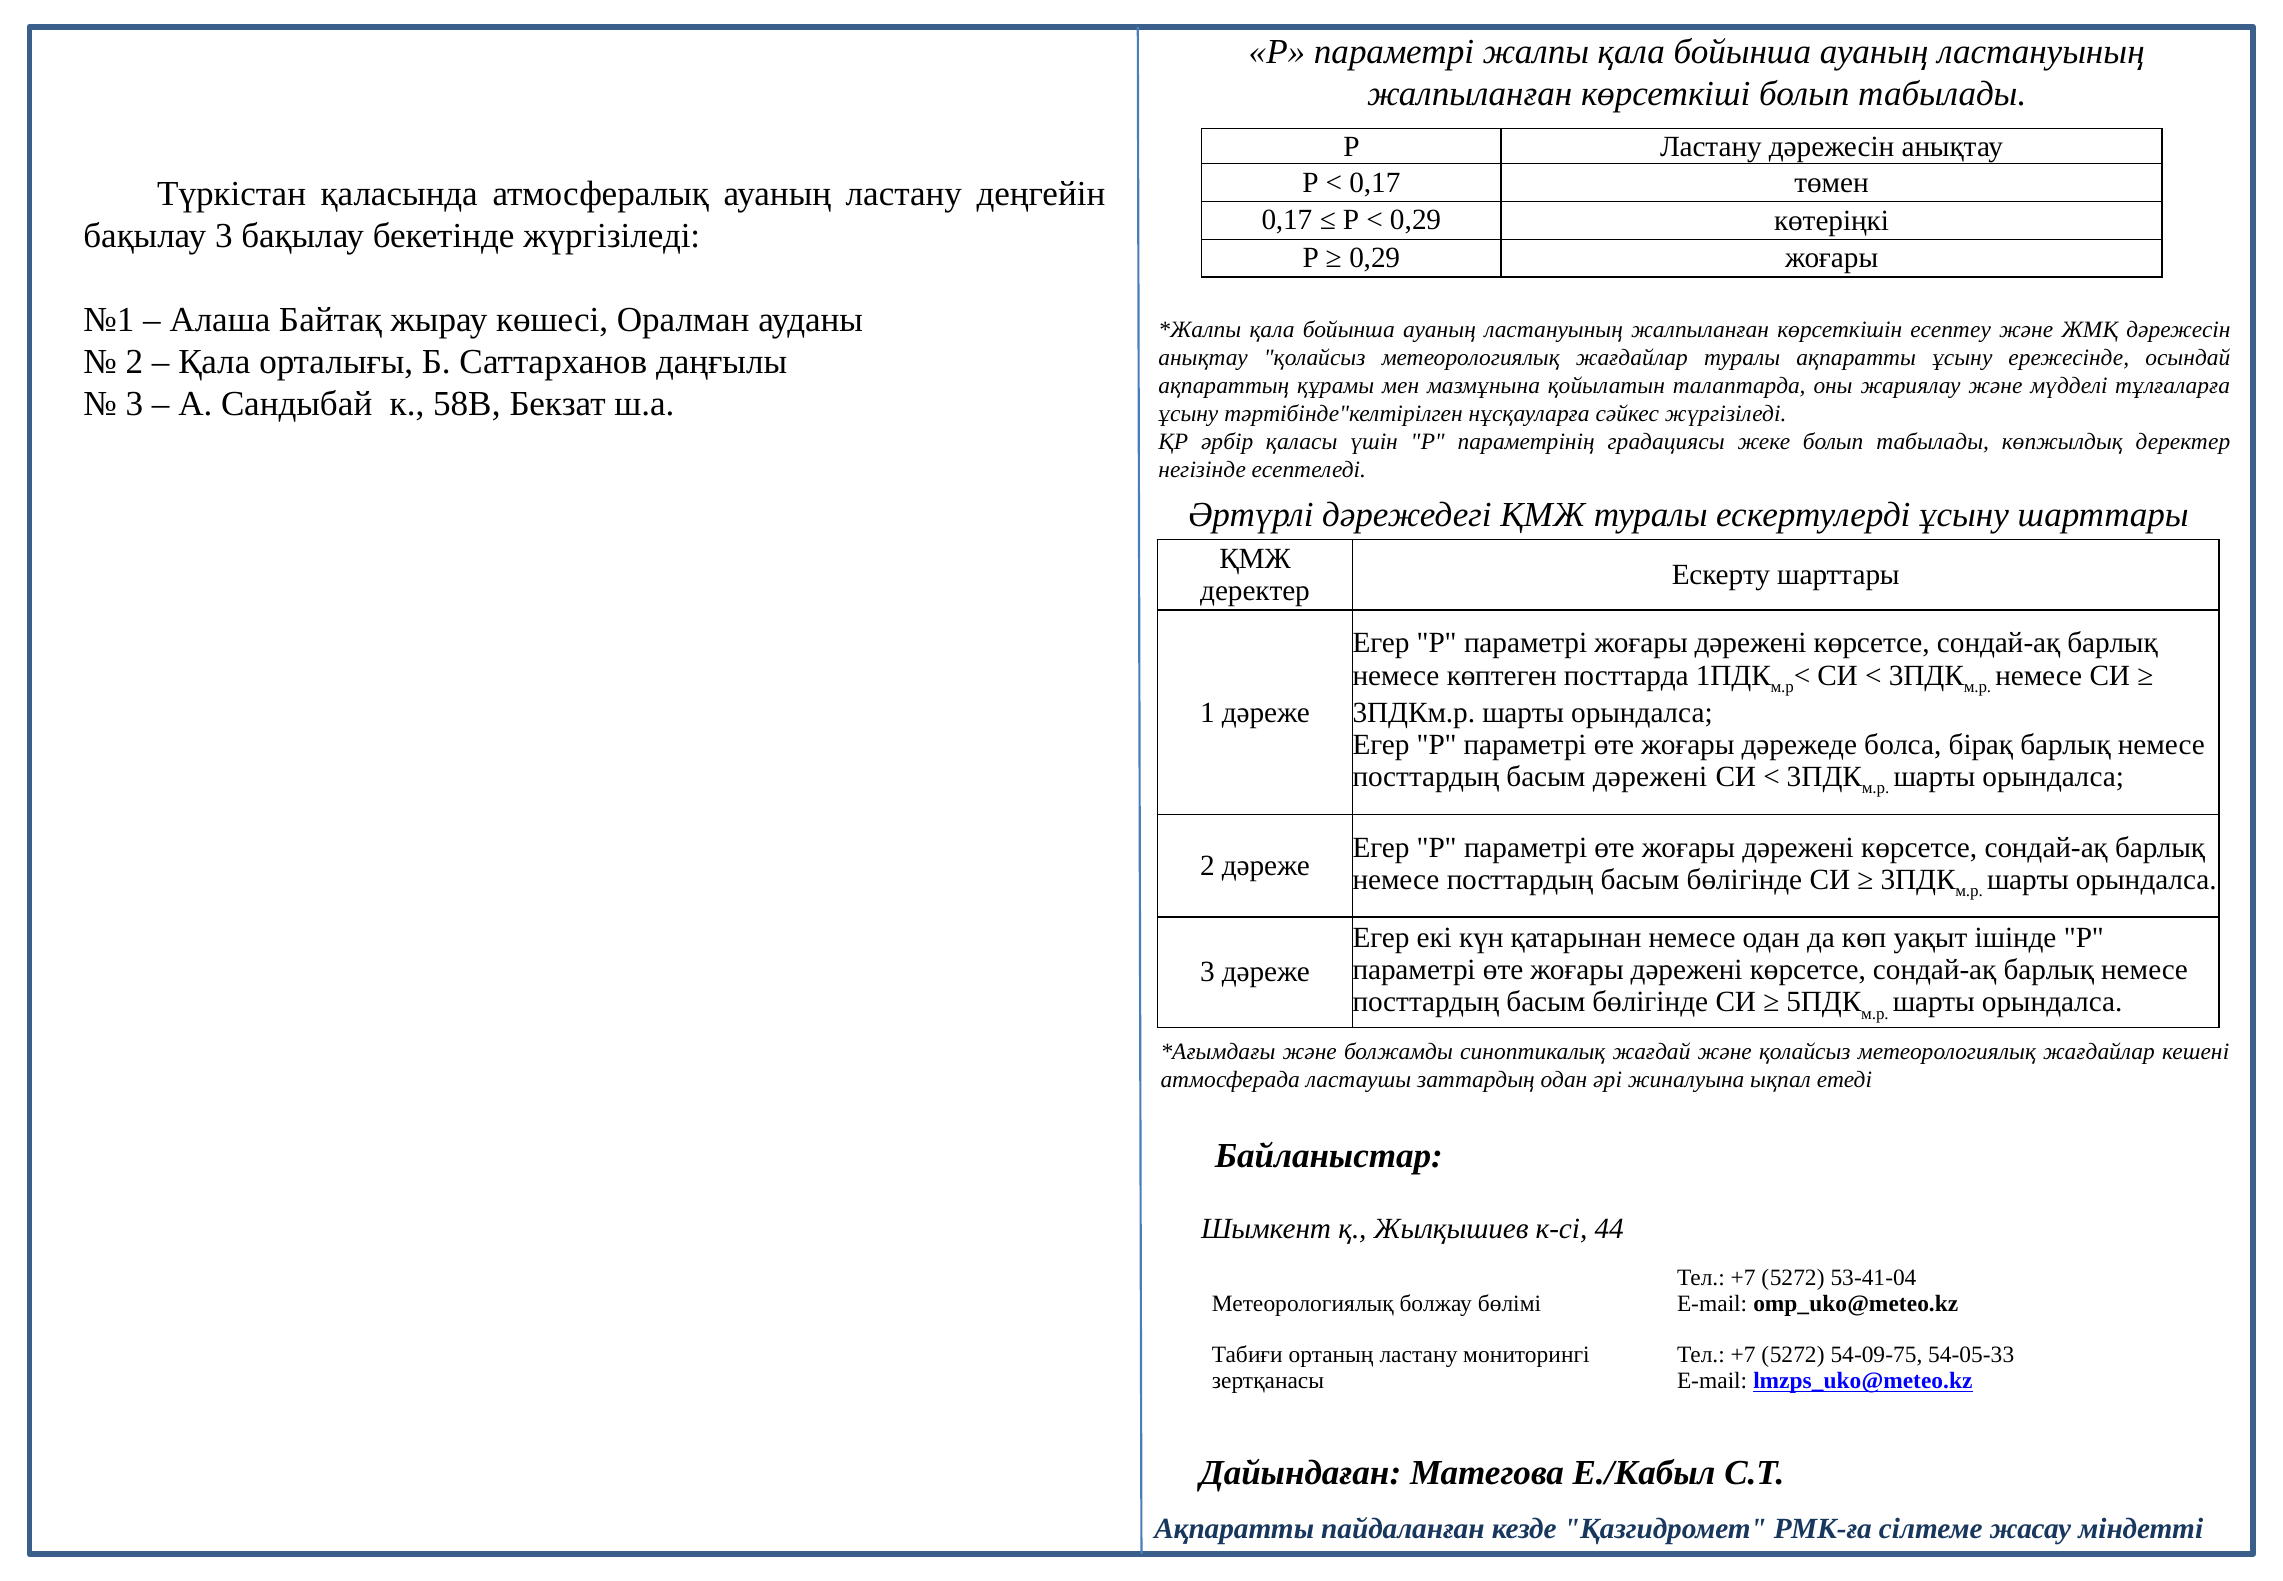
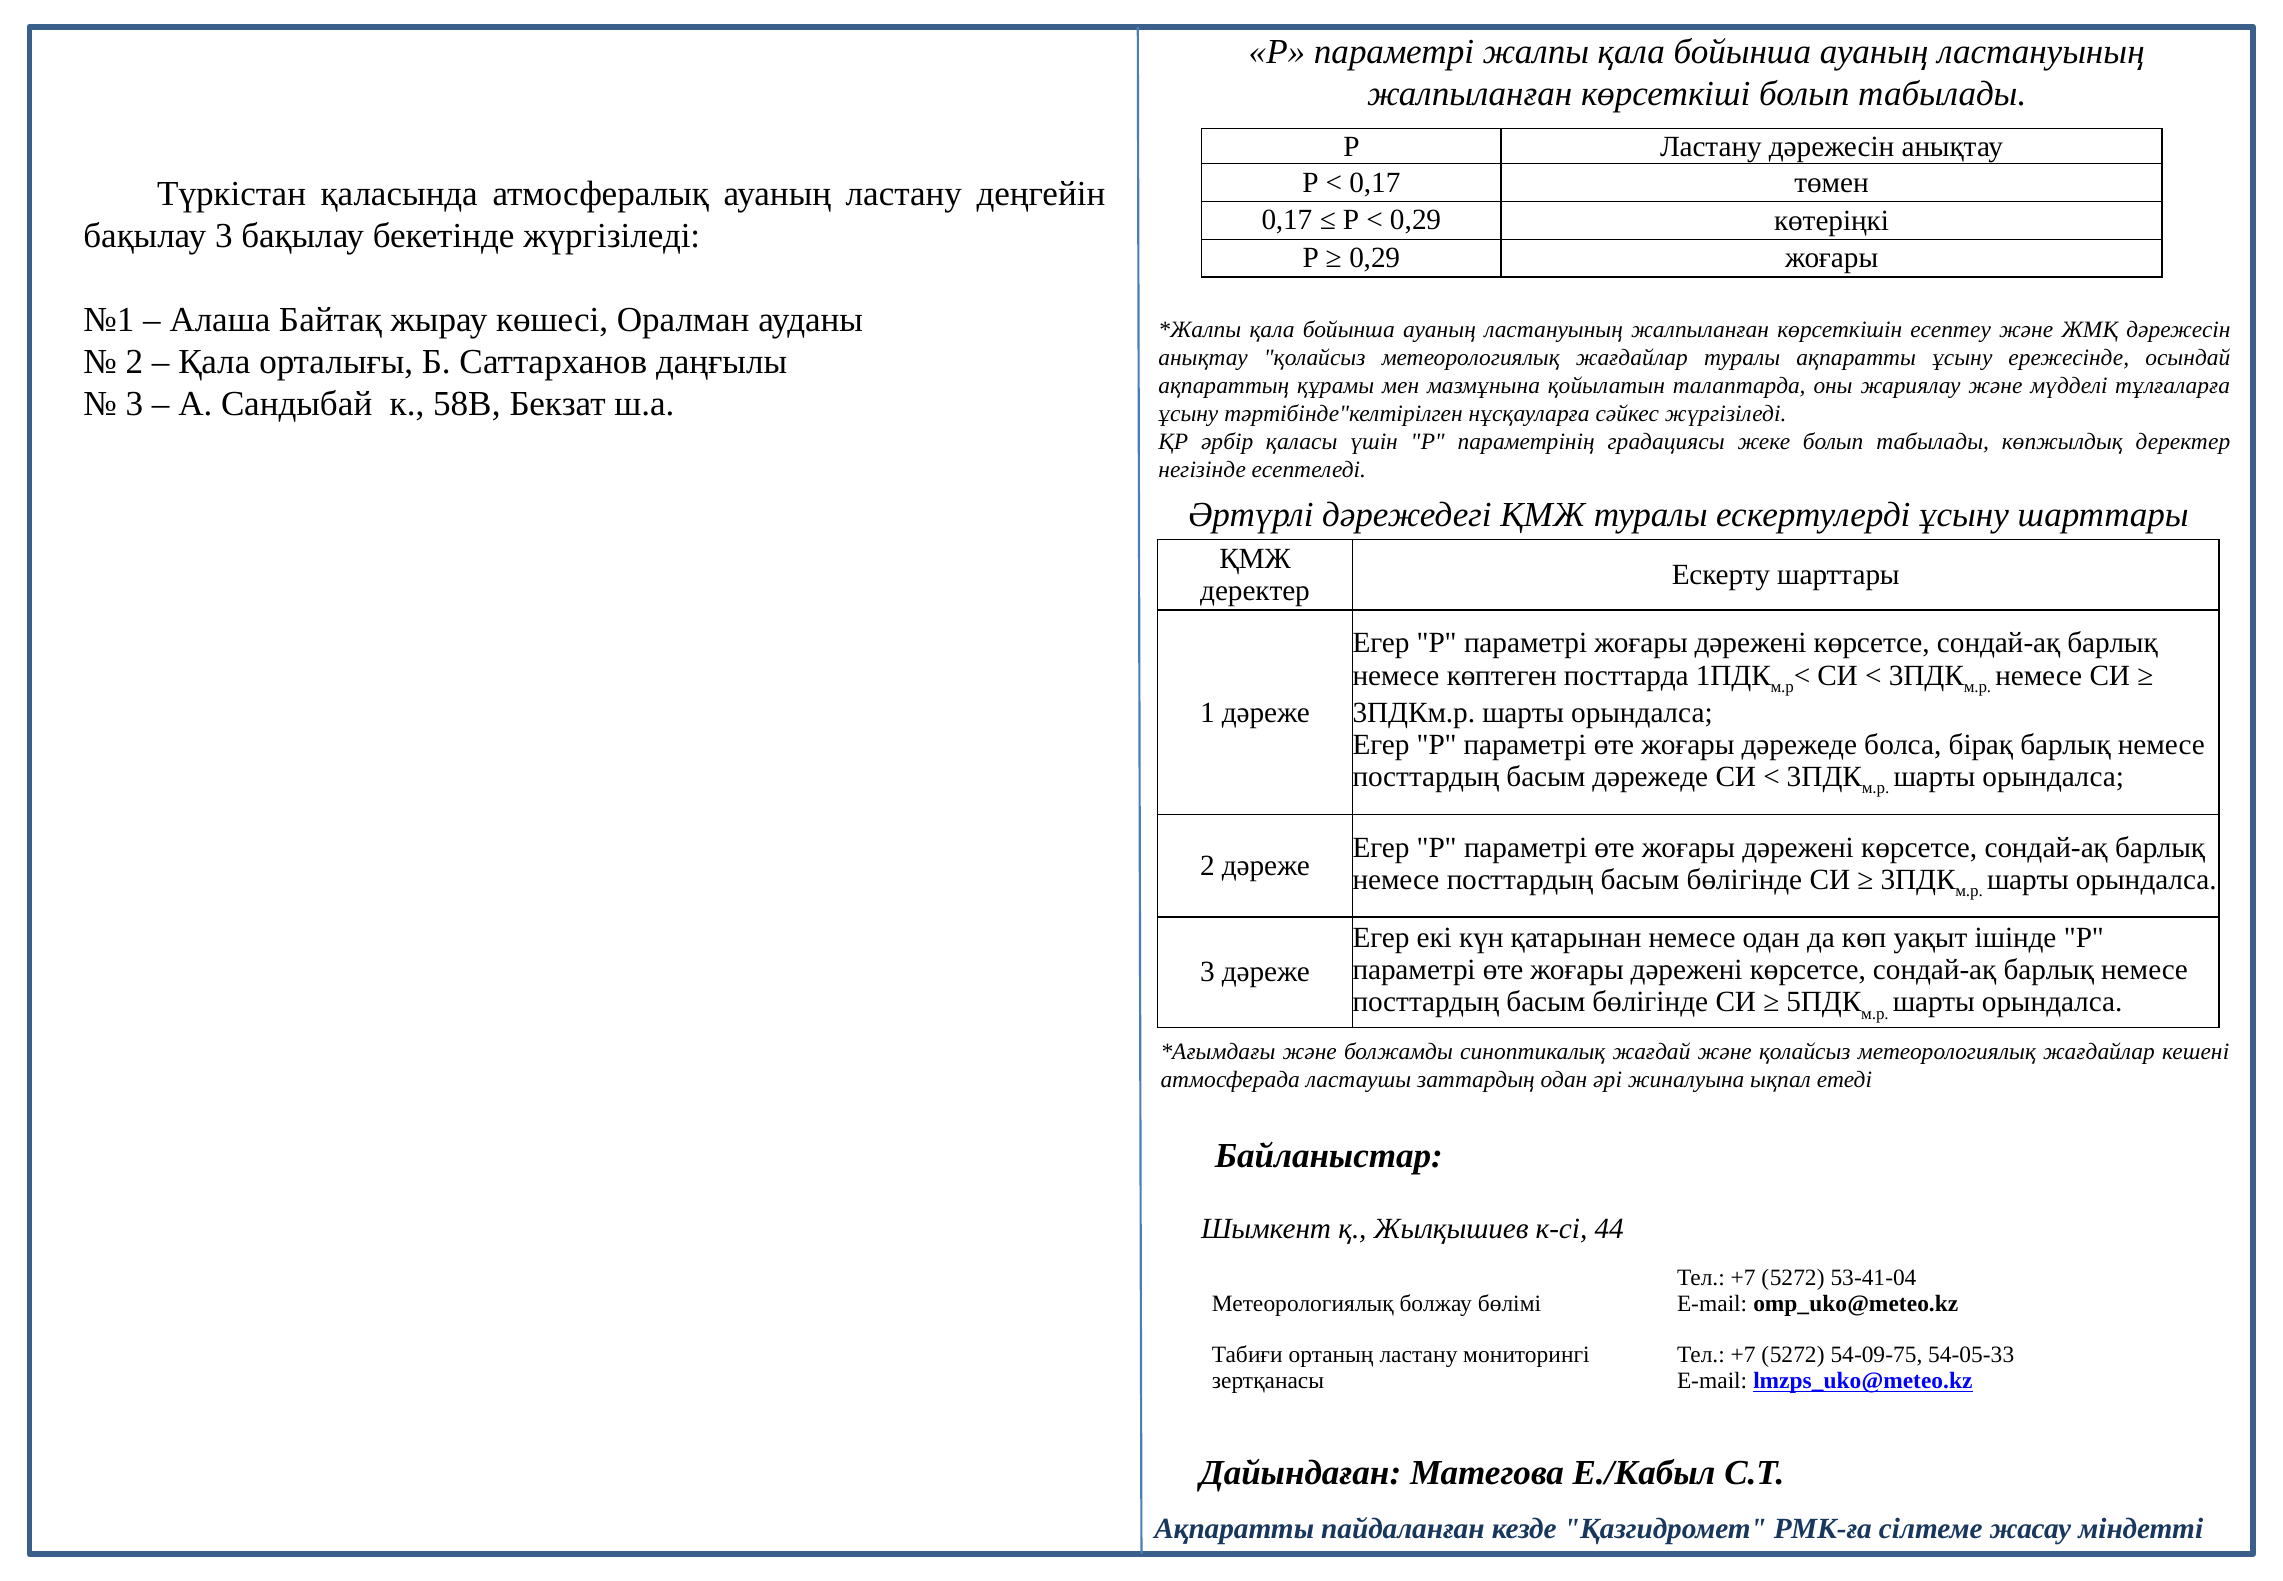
басым дәрежені: дәрежені -> дәрежеде
